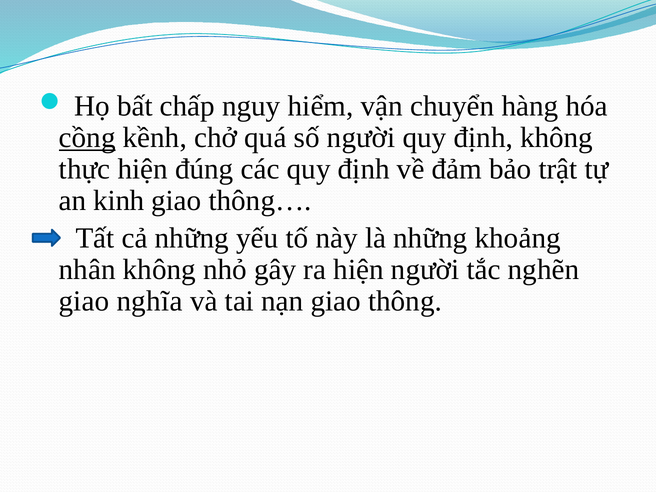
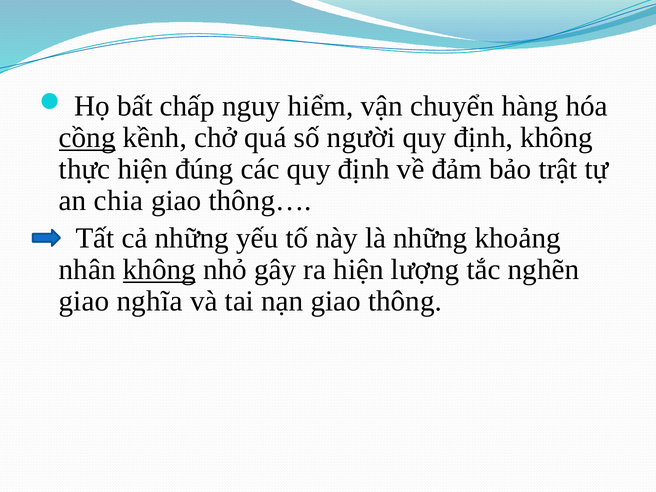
kinh: kinh -> chia
không at (159, 270) underline: none -> present
hiện người: người -> lượng
